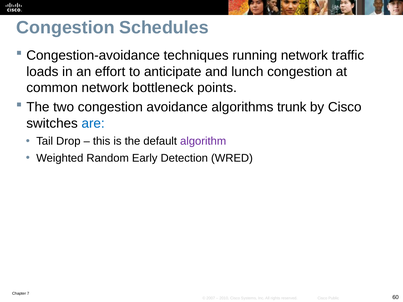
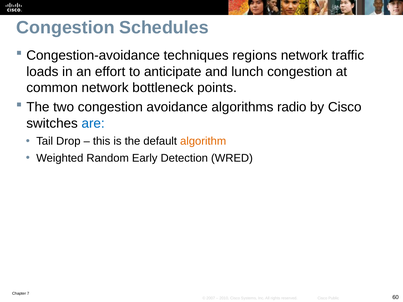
running: running -> regions
trunk: trunk -> radio
algorithm colour: purple -> orange
